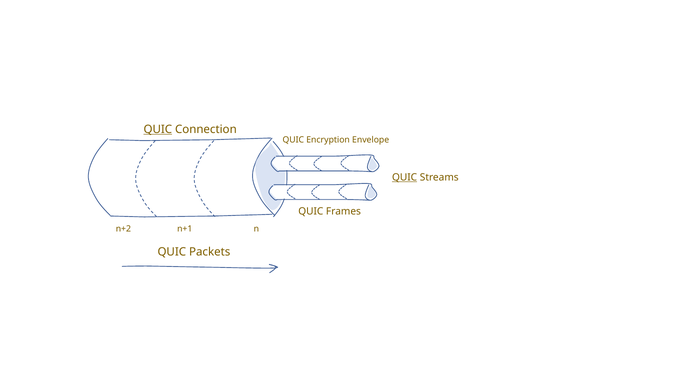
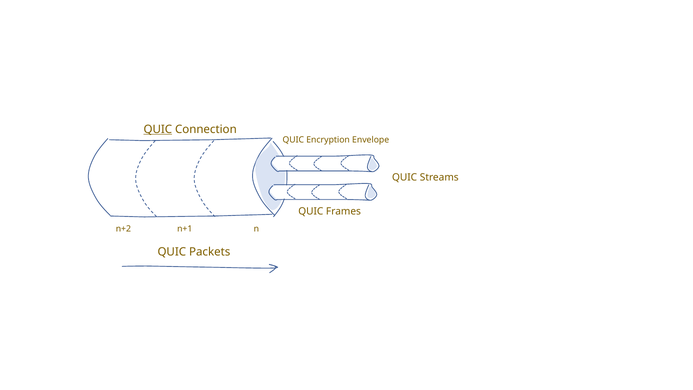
QUIC at (405, 177) underline: present -> none
